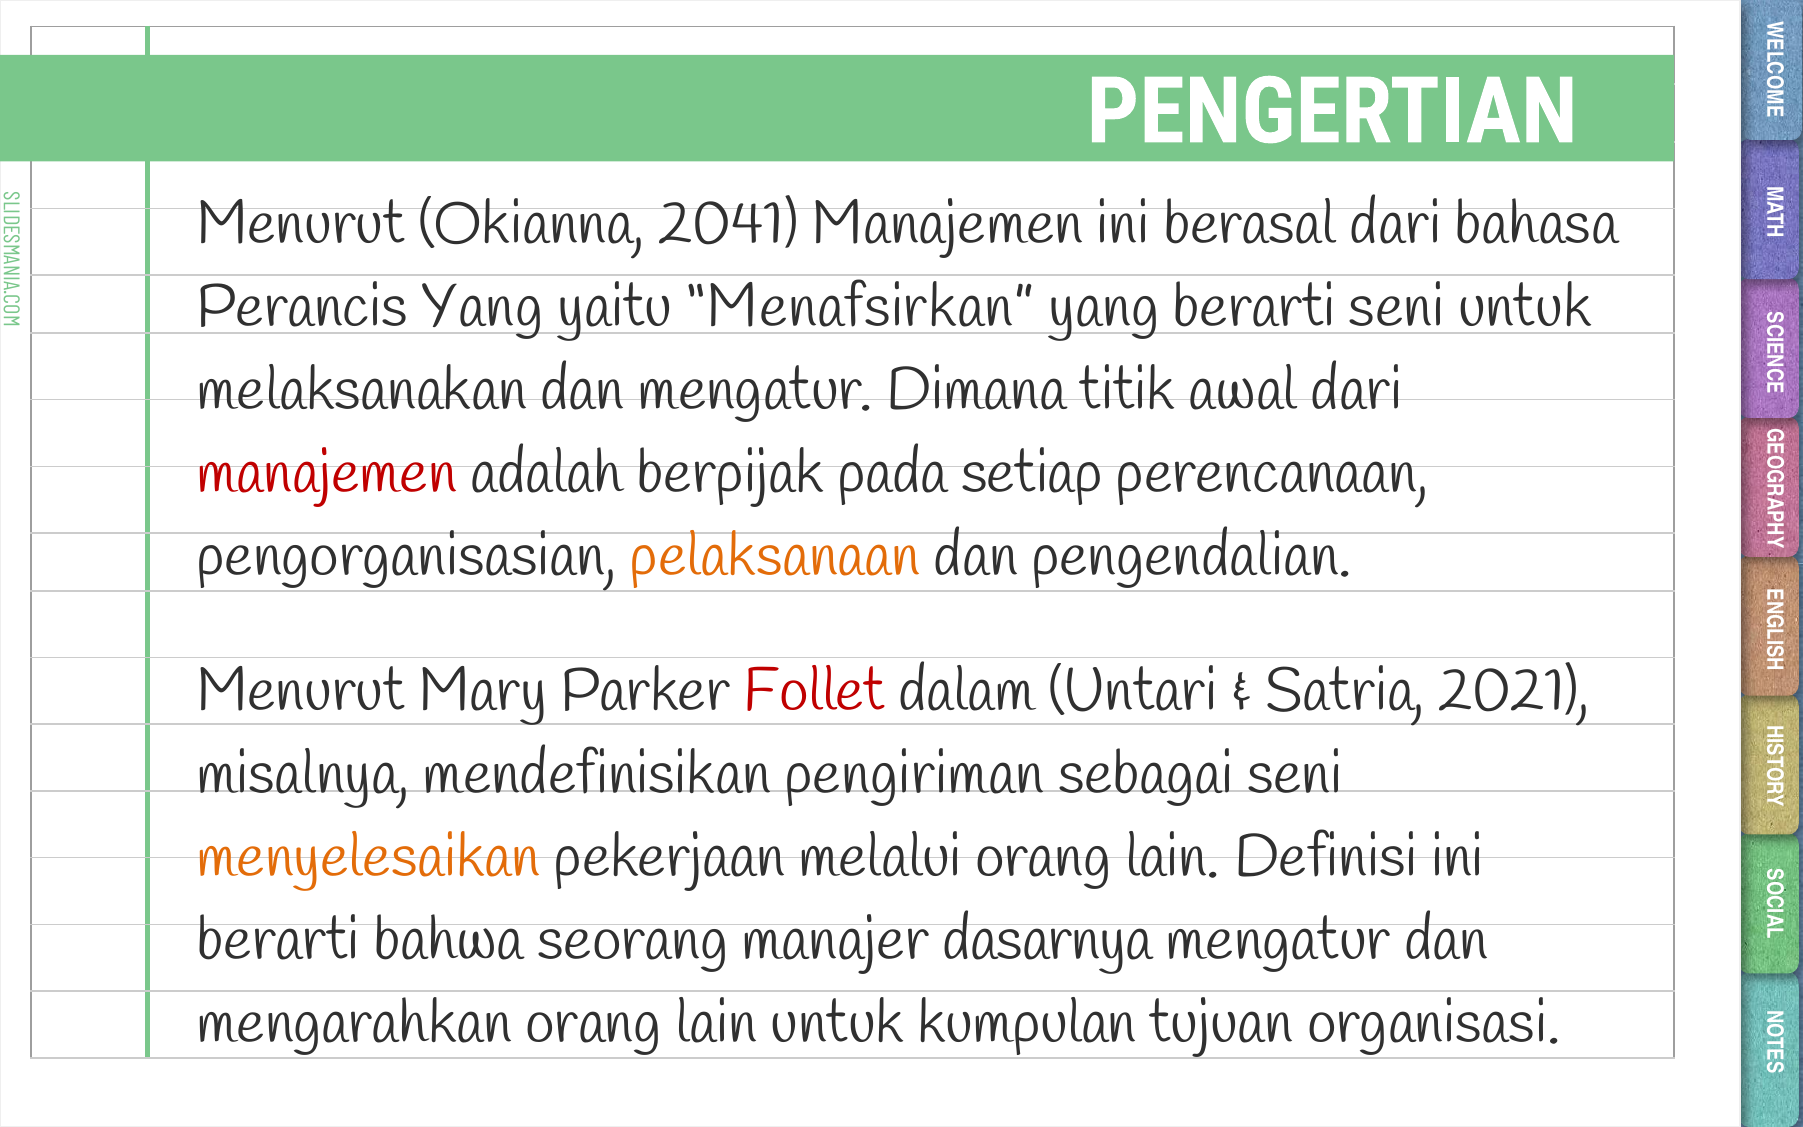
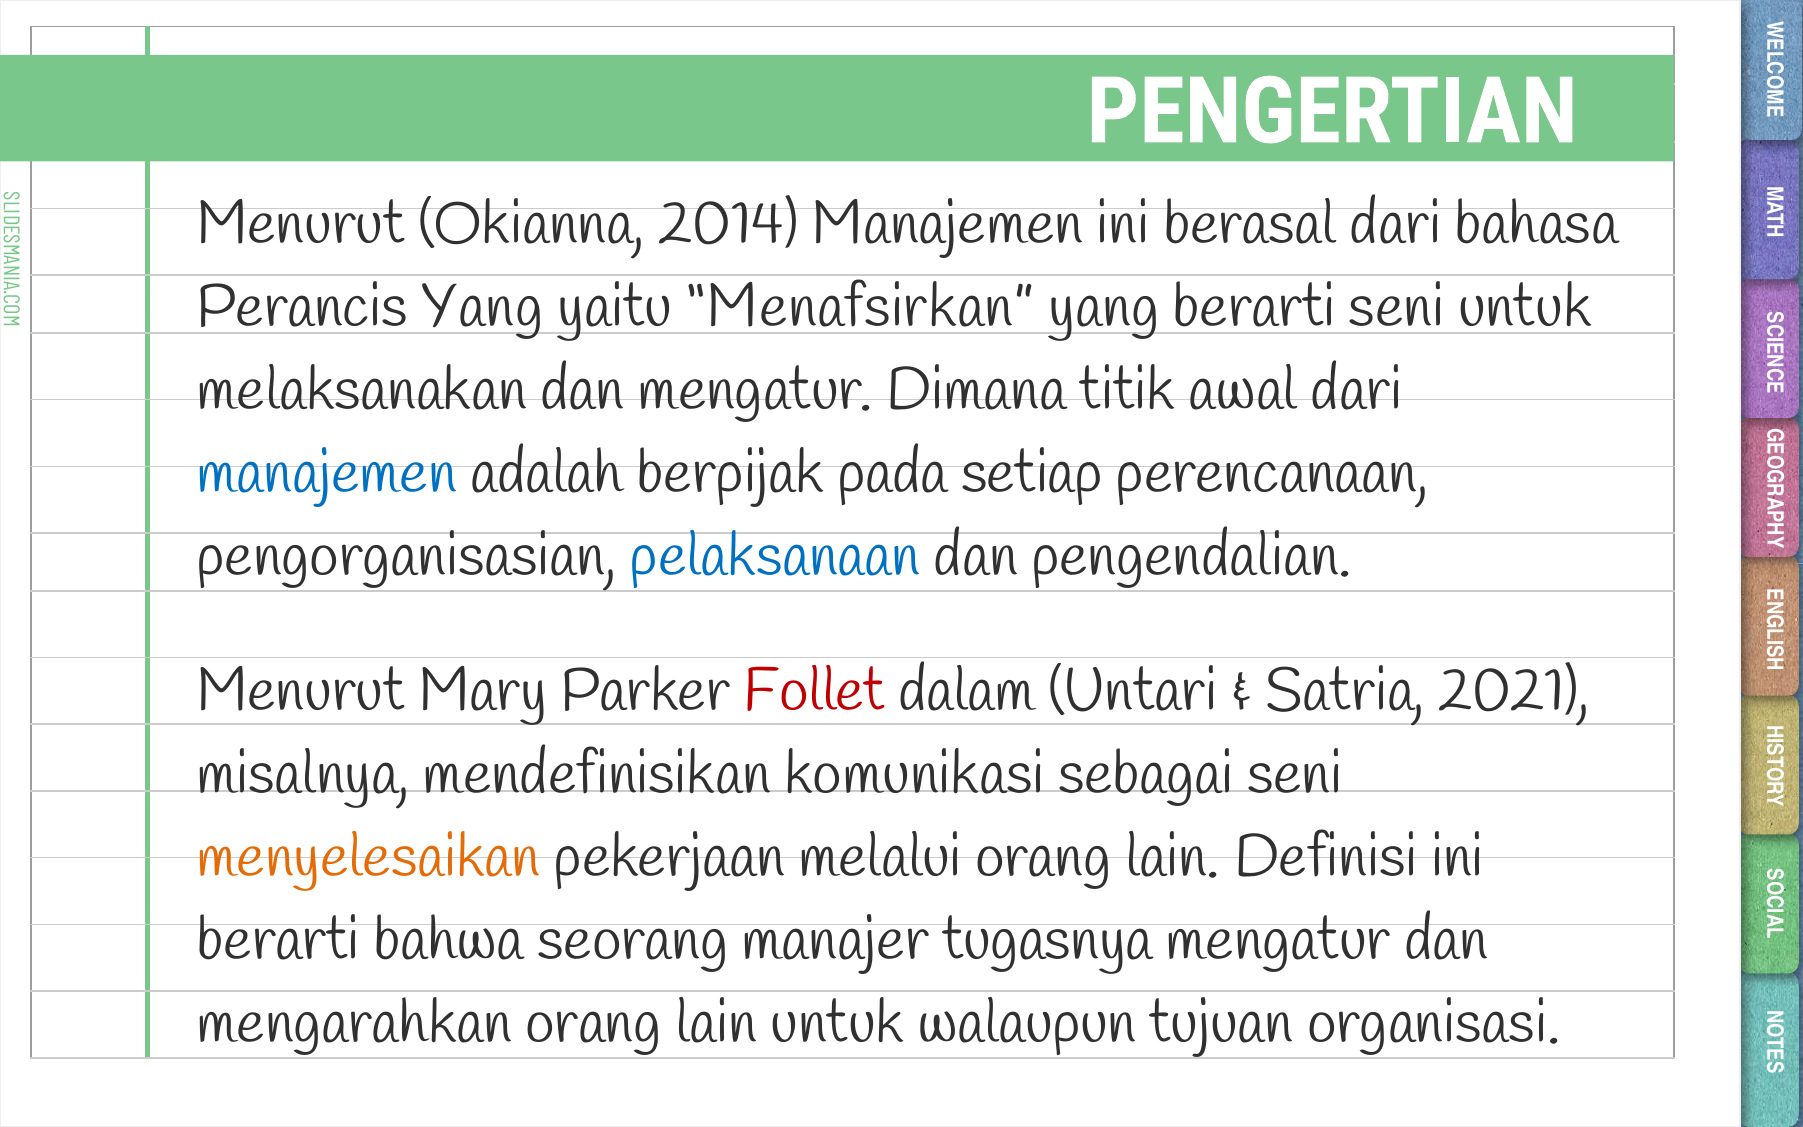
2041: 2041 -> 2014
manajemen at (327, 472) colour: red -> blue
pelaksanaan colour: orange -> blue
pengiriman: pengiriman -> komunikasi
dasarnya: dasarnya -> tugasnya
kumpulan: kumpulan -> walaupun
